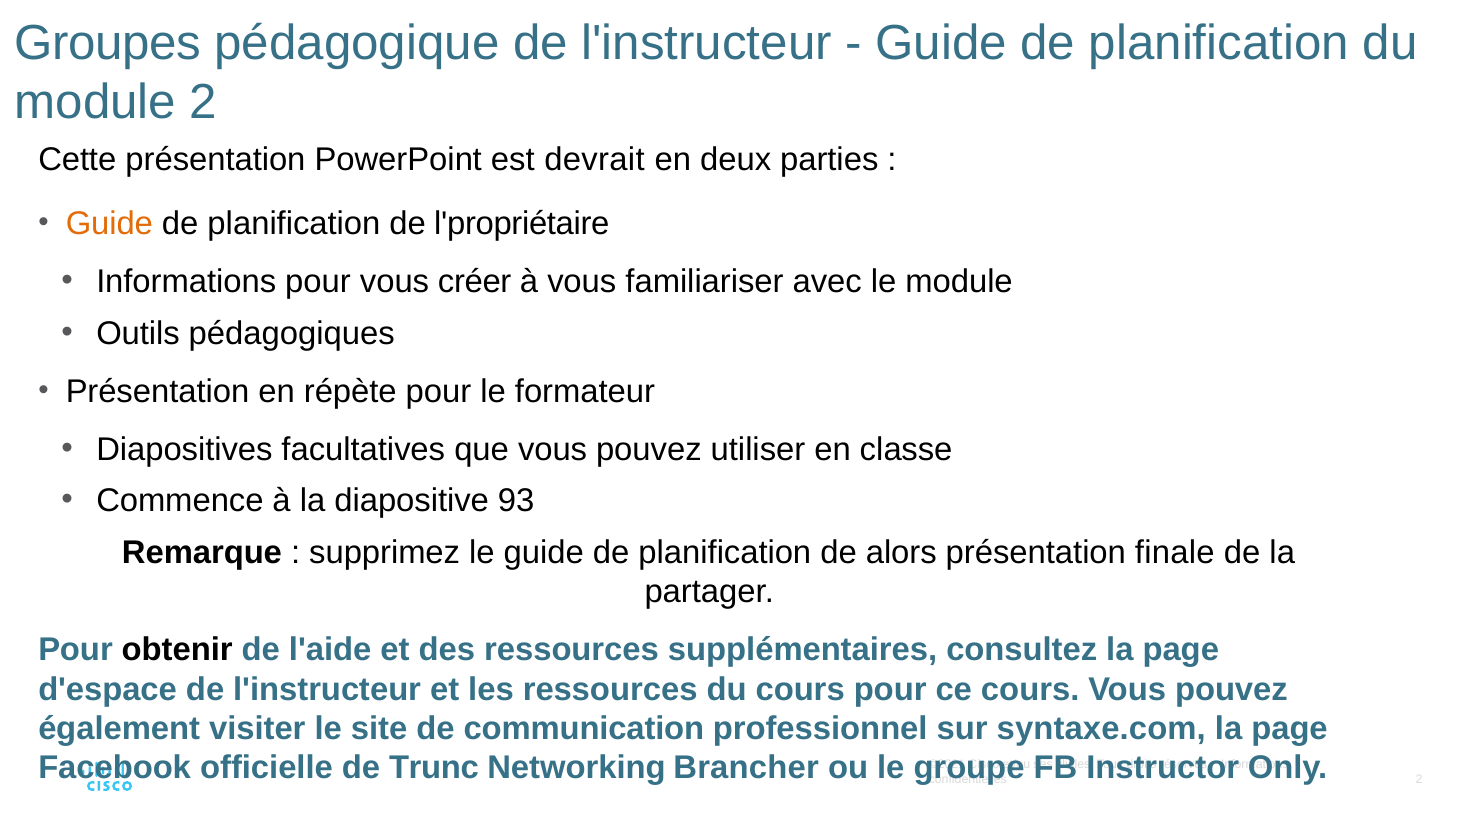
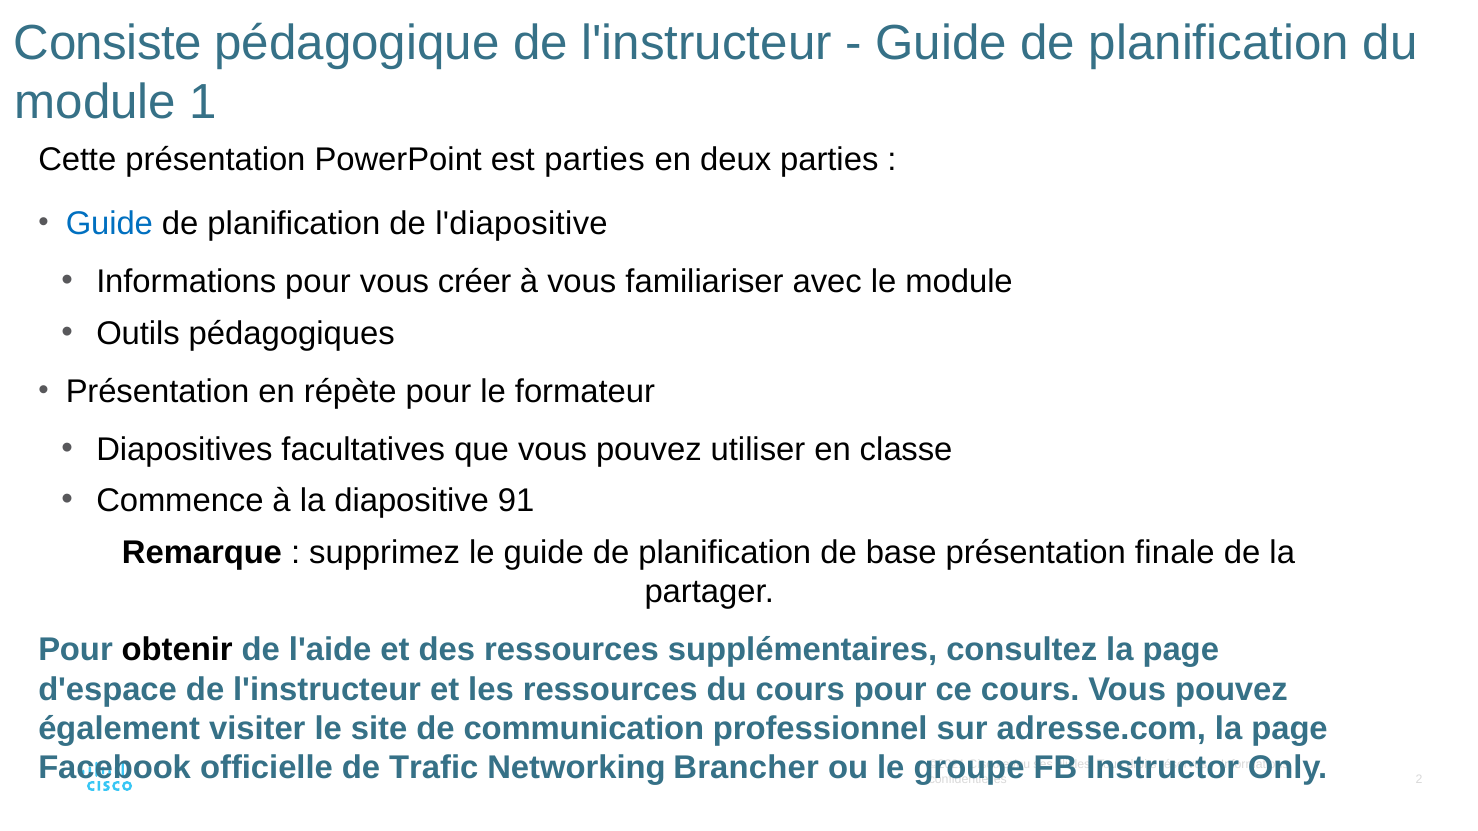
Groupes: Groupes -> Consiste
module 2: 2 -> 1
est devrait: devrait -> parties
Guide at (109, 224) colour: orange -> blue
l'propriétaire: l'propriétaire -> l'diapositive
93: 93 -> 91
alors: alors -> base
syntaxe.com: syntaxe.com -> adresse.com
Trunc: Trunc -> Trafic
